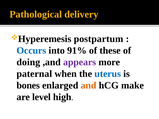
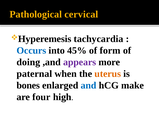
delivery: delivery -> cervical
postpartum: postpartum -> tachycardia
91%: 91% -> 45%
these: these -> form
uterus colour: blue -> orange
and colour: orange -> blue
level: level -> four
